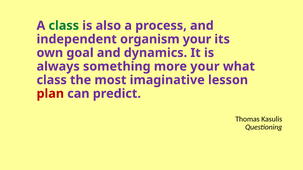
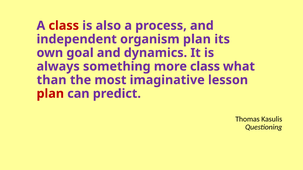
class at (64, 26) colour: green -> red
organism your: your -> plan
more your: your -> class
class at (52, 80): class -> than
